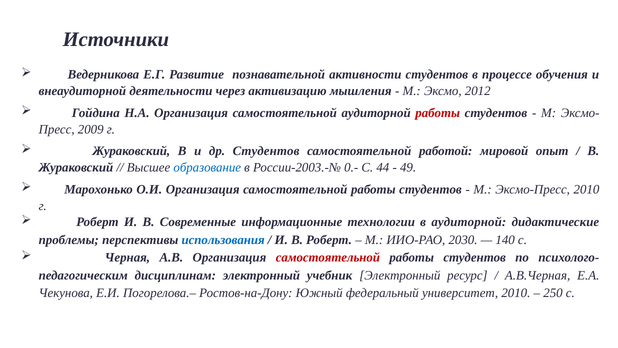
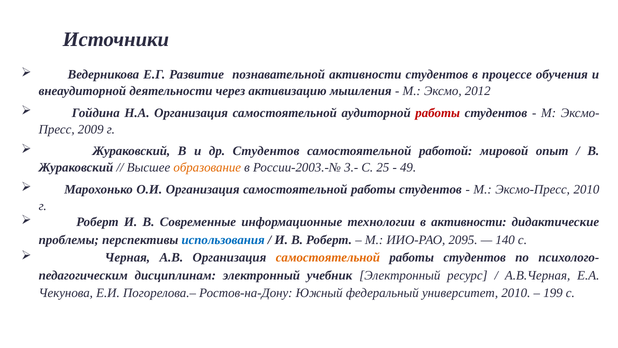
образование colour: blue -> orange
0.-: 0.- -> 3.-
44: 44 -> 25
в аудиторной: аудиторной -> активности
2030: 2030 -> 2095
самостоятельной at (328, 257) colour: red -> orange
250: 250 -> 199
